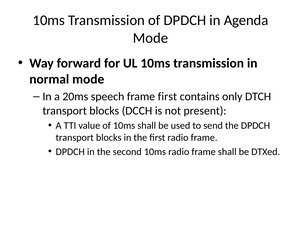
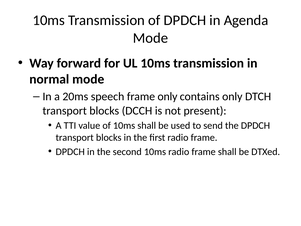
frame first: first -> only
